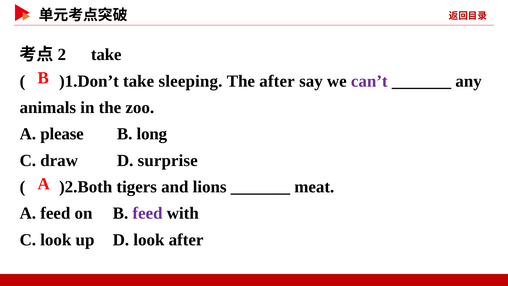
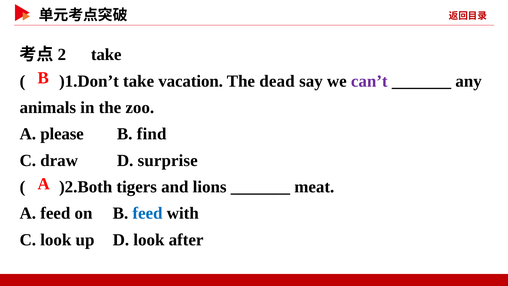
sleeping: sleeping -> vacation
The after: after -> dead
long: long -> find
feed at (147, 213) colour: purple -> blue
